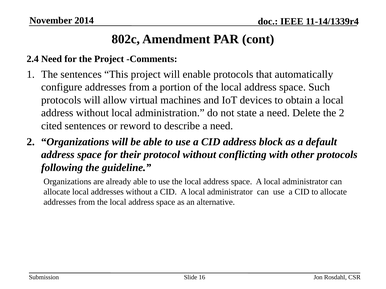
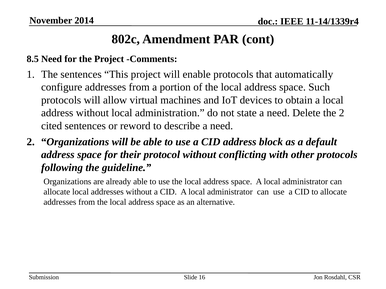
2.4: 2.4 -> 8.5
